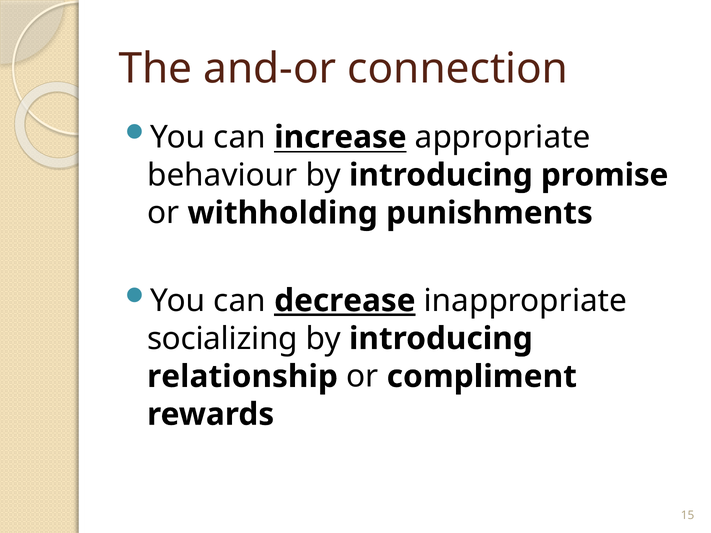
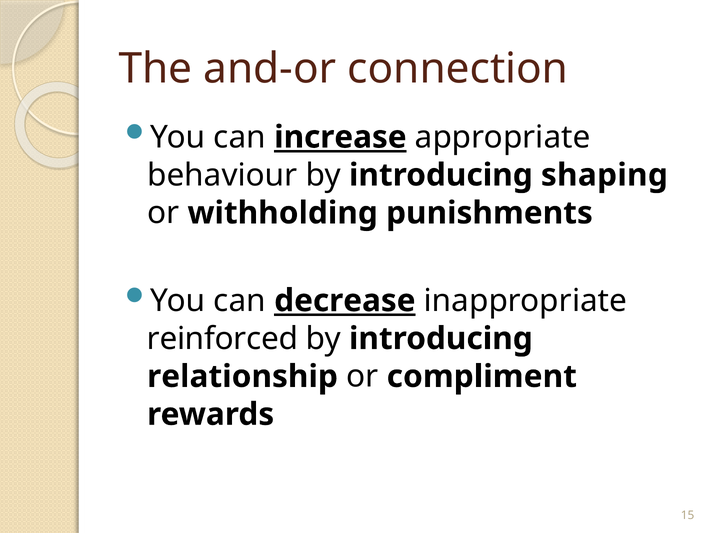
increase underline: none -> present
promise: promise -> shaping
socializing: socializing -> reinforced
